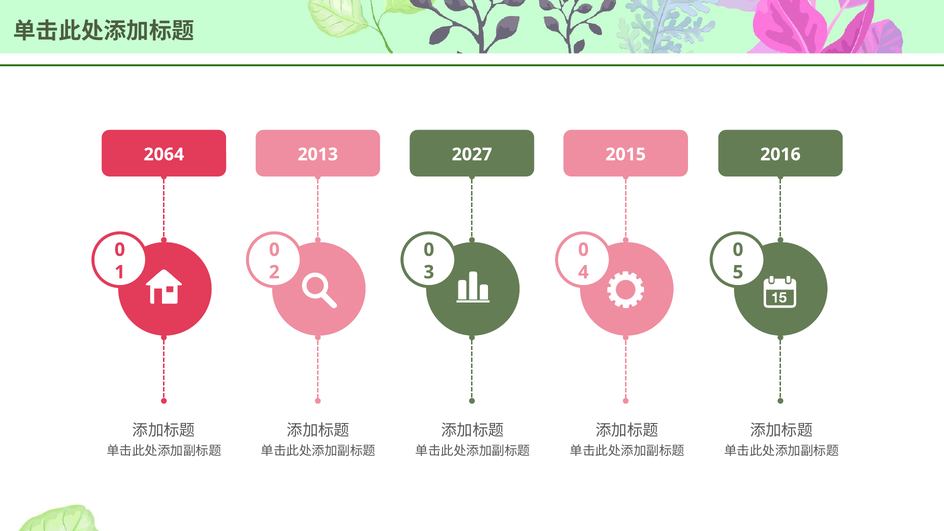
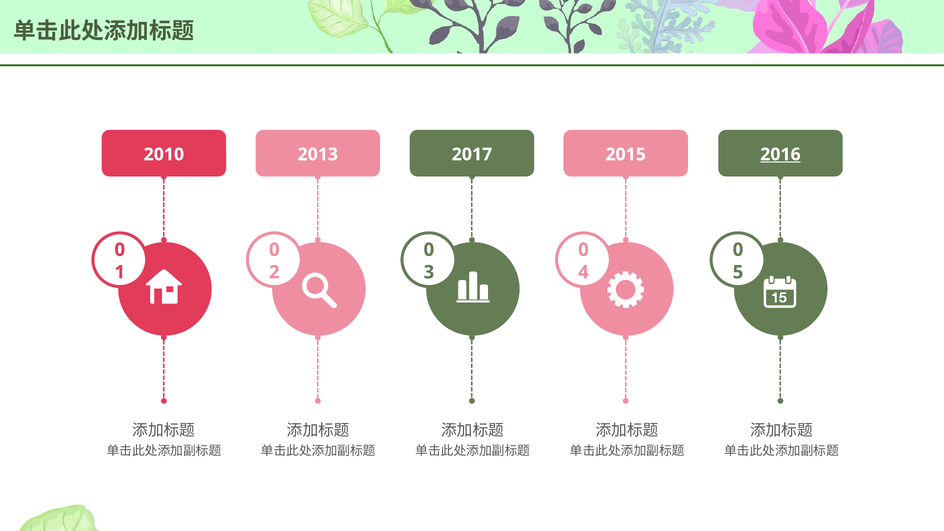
2064: 2064 -> 2010
2027: 2027 -> 2017
2016 underline: none -> present
